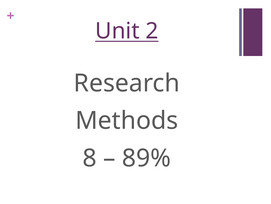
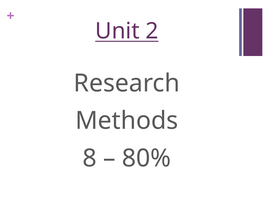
89%: 89% -> 80%
